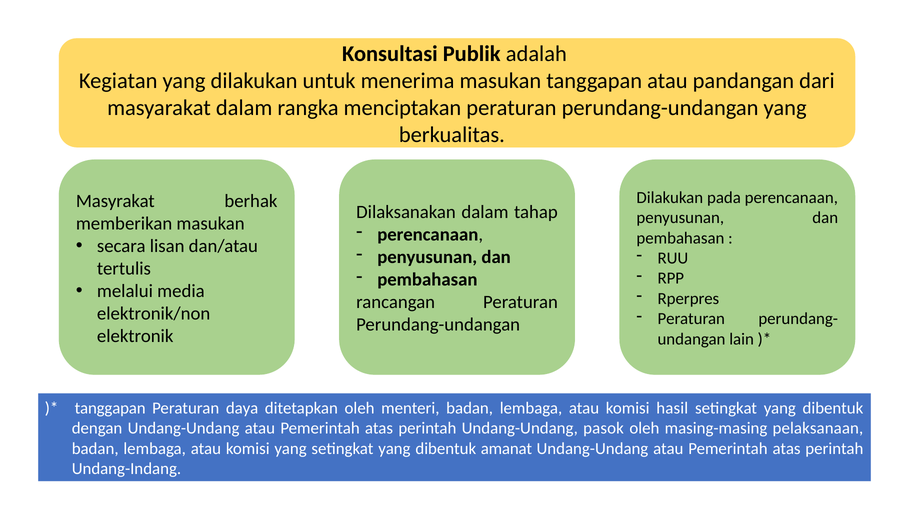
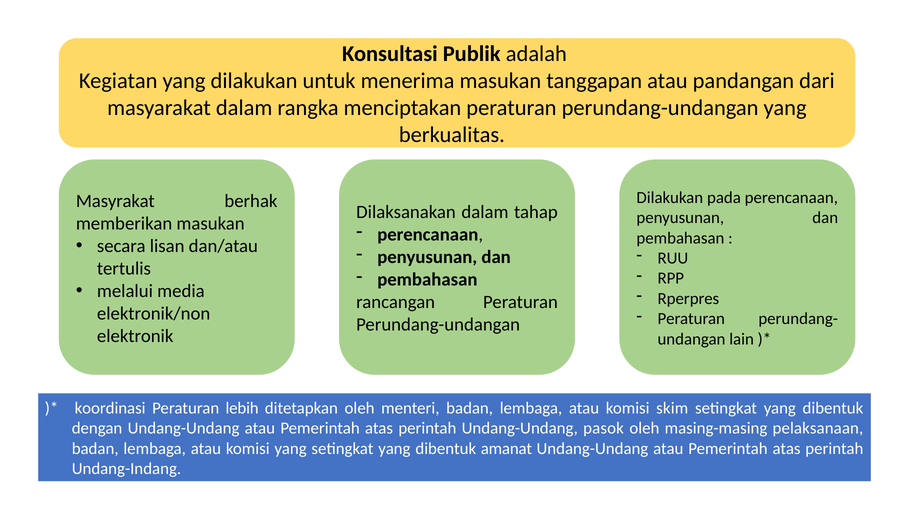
tanggapan at (110, 408): tanggapan -> koordinasi
daya: daya -> lebih
hasil: hasil -> skim
